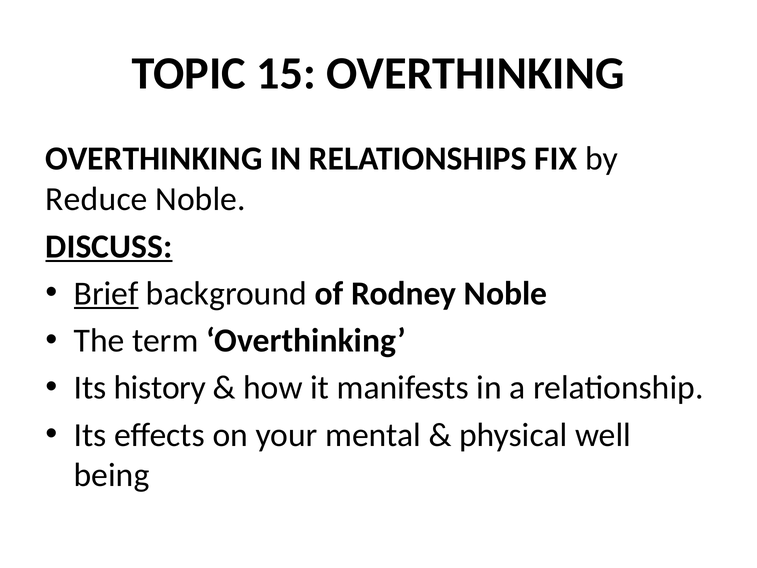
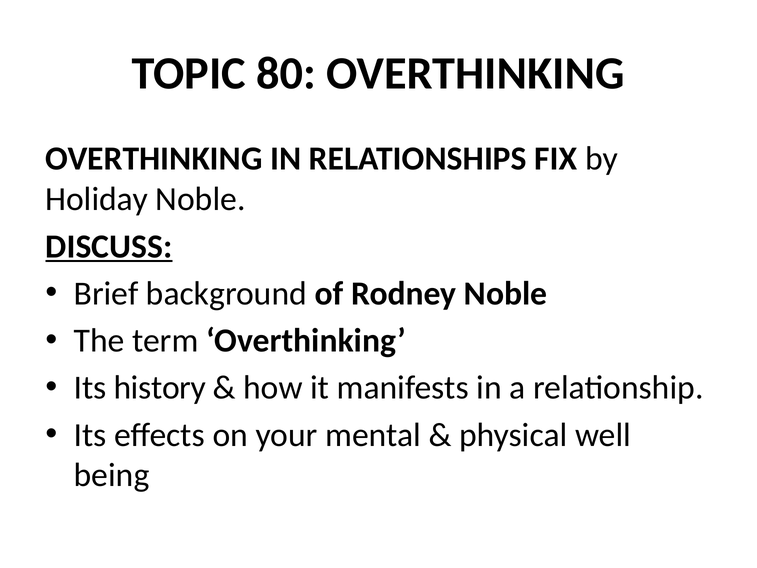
15: 15 -> 80
Reduce: Reduce -> Holiday
Brief underline: present -> none
